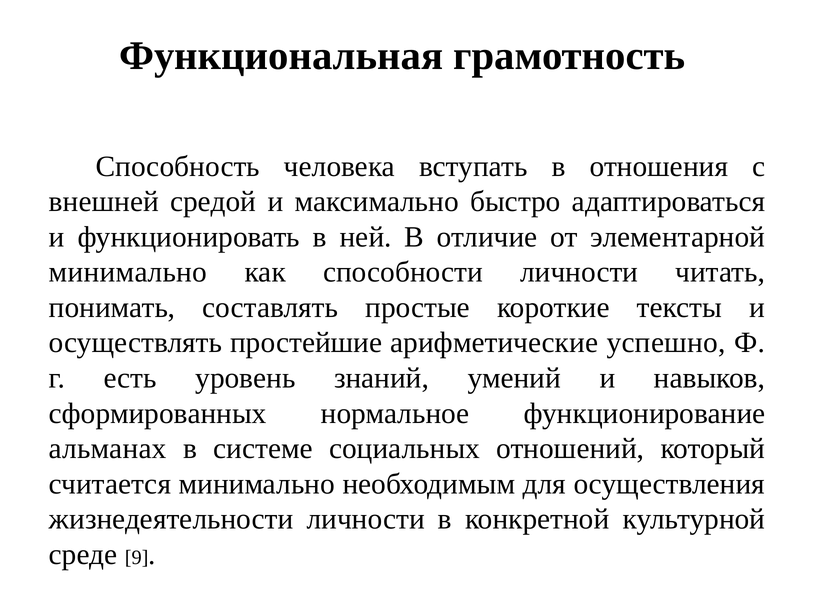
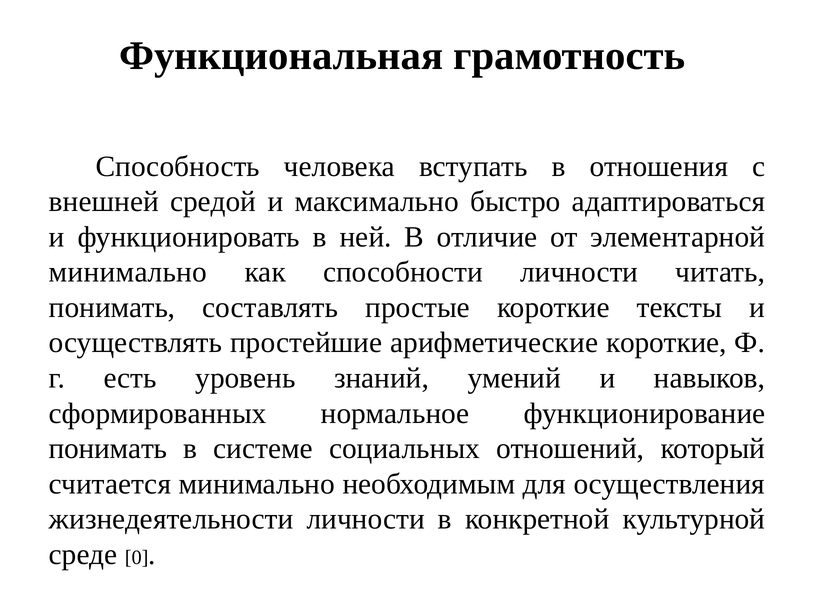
арифметические успешно: успешно -> короткие
альманах at (108, 449): альманах -> понимать
9: 9 -> 0
